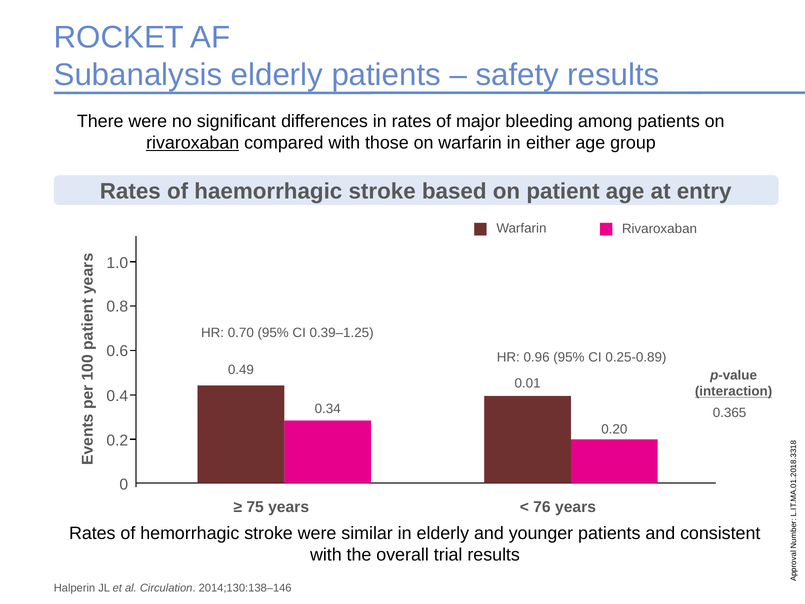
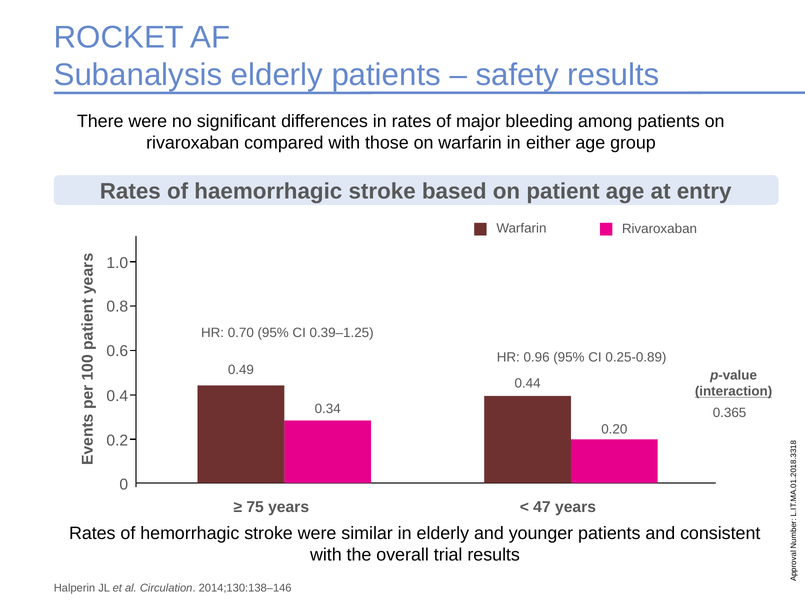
rivaroxaban at (193, 143) underline: present -> none
0.01: 0.01 -> 0.44
76: 76 -> 47
